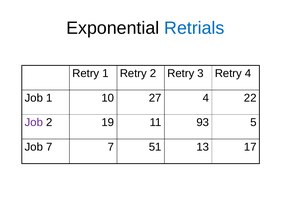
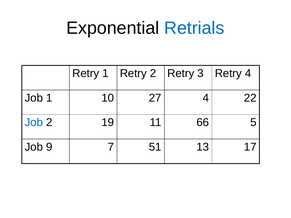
Job at (34, 123) colour: purple -> blue
93: 93 -> 66
Job 7: 7 -> 9
